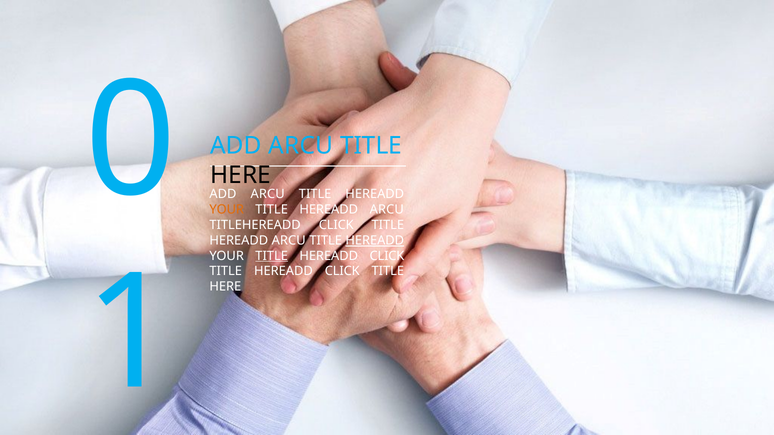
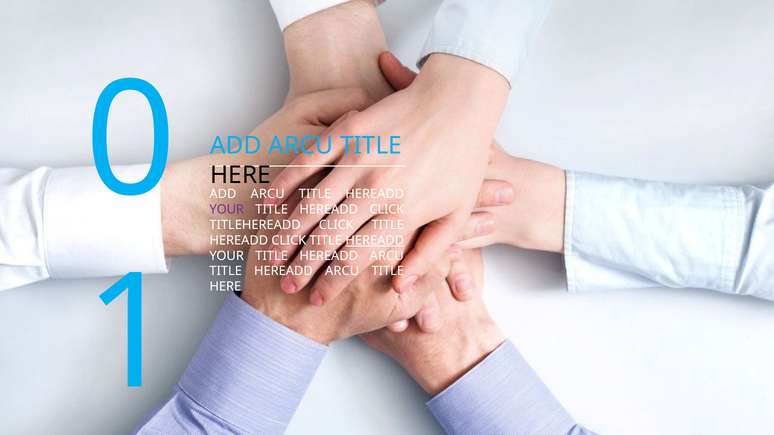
YOUR at (227, 210) colour: orange -> purple
ARCU at (387, 210): ARCU -> CLICK
ARCU at (289, 241): ARCU -> CLICK
TITLE at (272, 256) underline: present -> none
CLICK at (387, 256): CLICK -> ARCU
CLICK at (342, 271): CLICK -> ARCU
